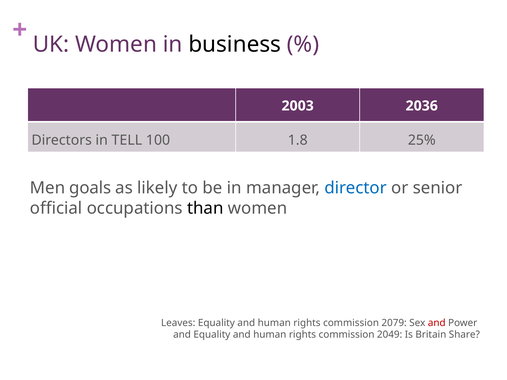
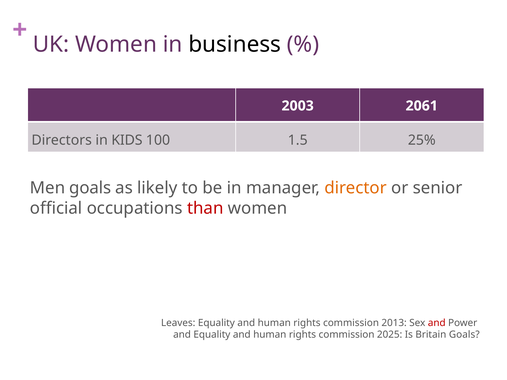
2036: 2036 -> 2061
TELL: TELL -> KIDS
1.8: 1.8 -> 1.5
director colour: blue -> orange
than colour: black -> red
2079: 2079 -> 2013
2049: 2049 -> 2025
Britain Share: Share -> Goals
